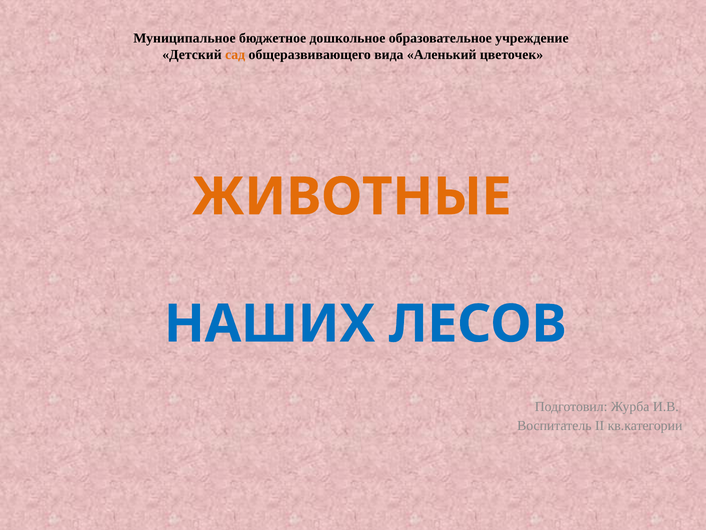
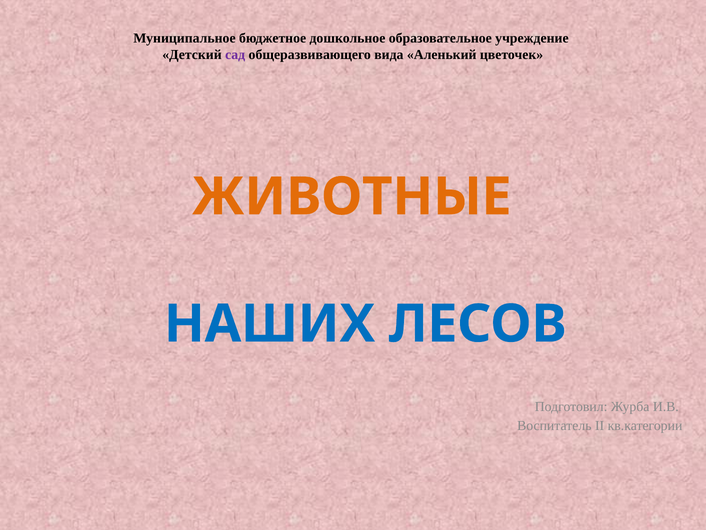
сад colour: orange -> purple
